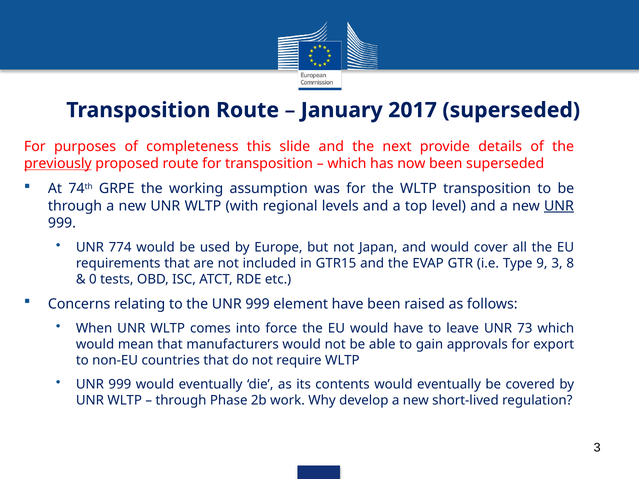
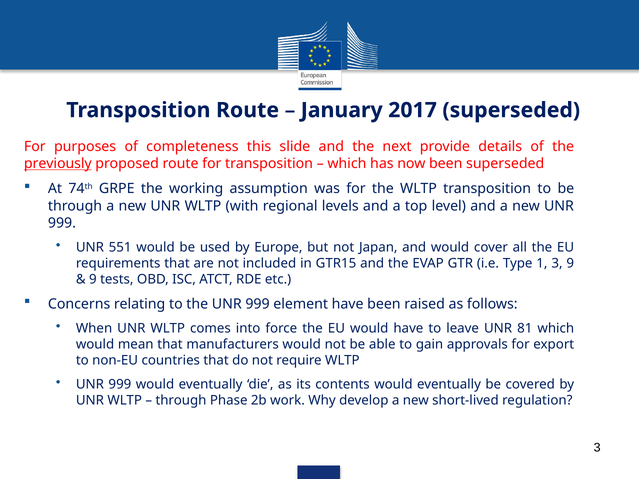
UNR at (559, 206) underline: present -> none
774: 774 -> 551
9: 9 -> 1
3 8: 8 -> 9
0 at (93, 279): 0 -> 9
73: 73 -> 81
